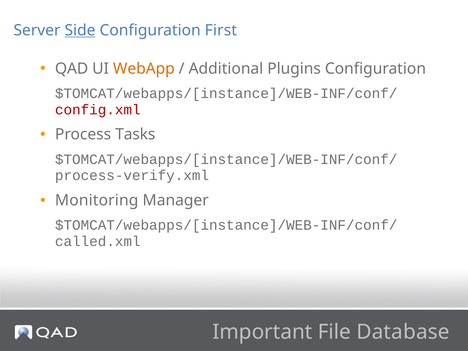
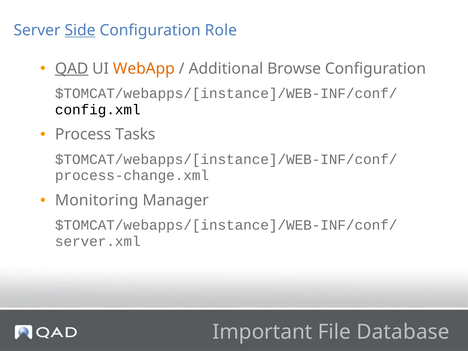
First: First -> Role
QAD underline: none -> present
Plugins: Plugins -> Browse
config.xml colour: red -> black
process-verify.xml: process-verify.xml -> process-change.xml
called.xml: called.xml -> server.xml
